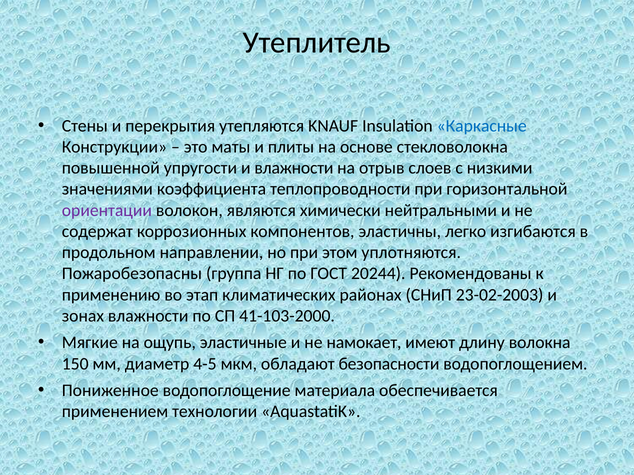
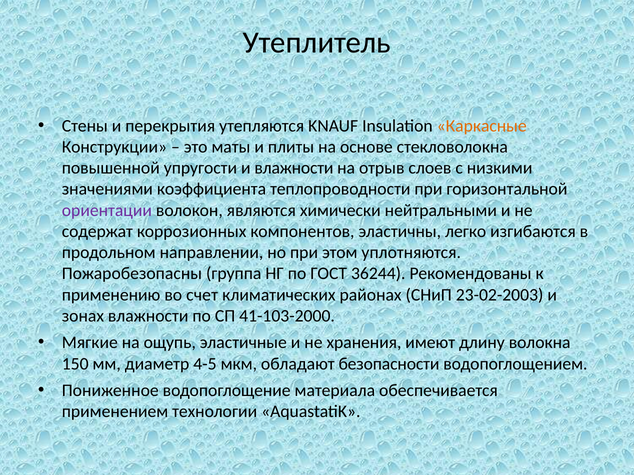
Каркасные colour: blue -> orange
20244: 20244 -> 36244
этап: этап -> счет
намокает: намокает -> хранения
